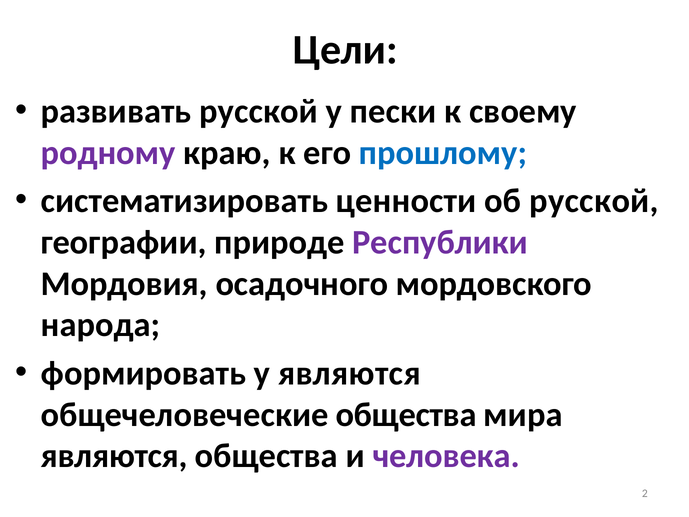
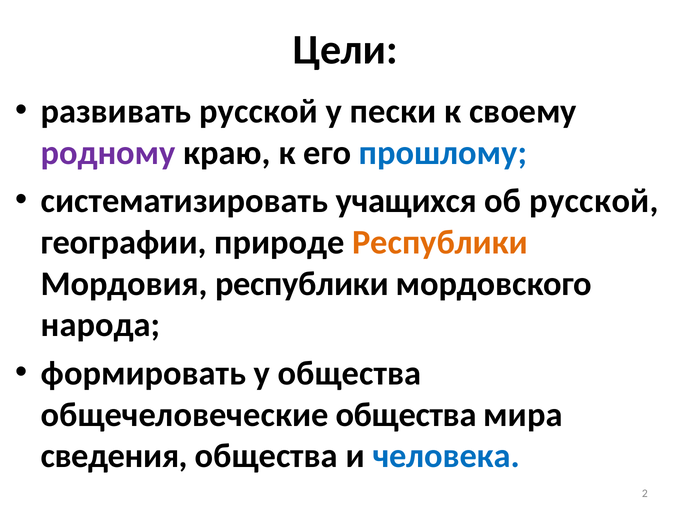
ценности: ценности -> учащихся
Республики at (440, 242) colour: purple -> orange
Мордовия осадочного: осадочного -> республики
у являются: являются -> общества
являются at (114, 456): являются -> сведения
человека colour: purple -> blue
